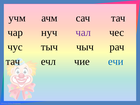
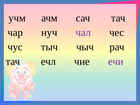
ечи colour: blue -> purple
